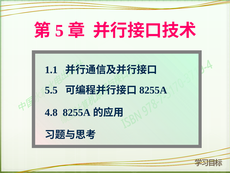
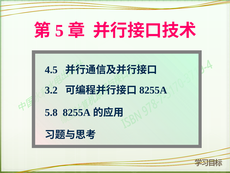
1.1: 1.1 -> 4.5
5.5: 5.5 -> 3.2
4.8: 4.8 -> 5.8
